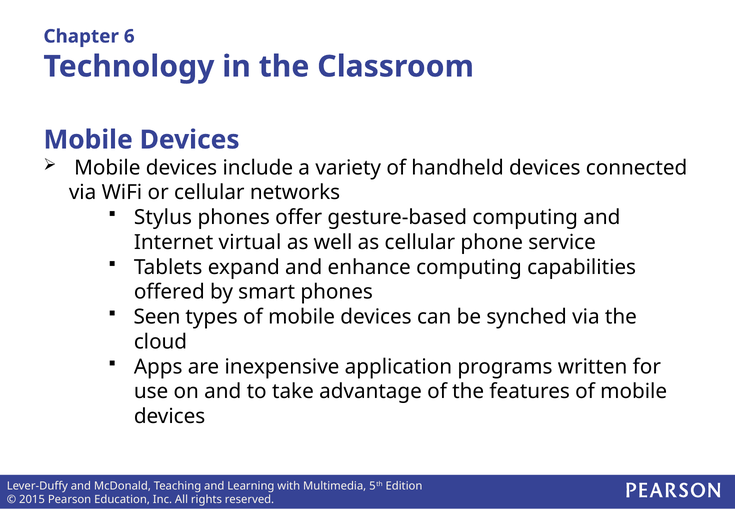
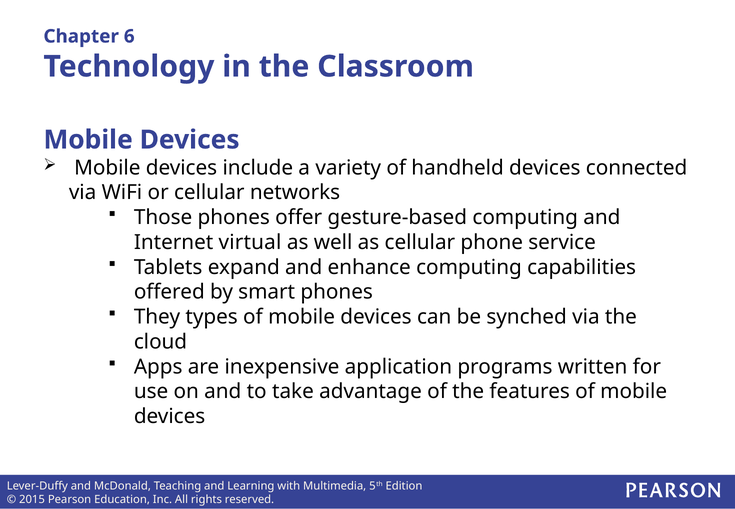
Stylus: Stylus -> Those
Seen: Seen -> They
